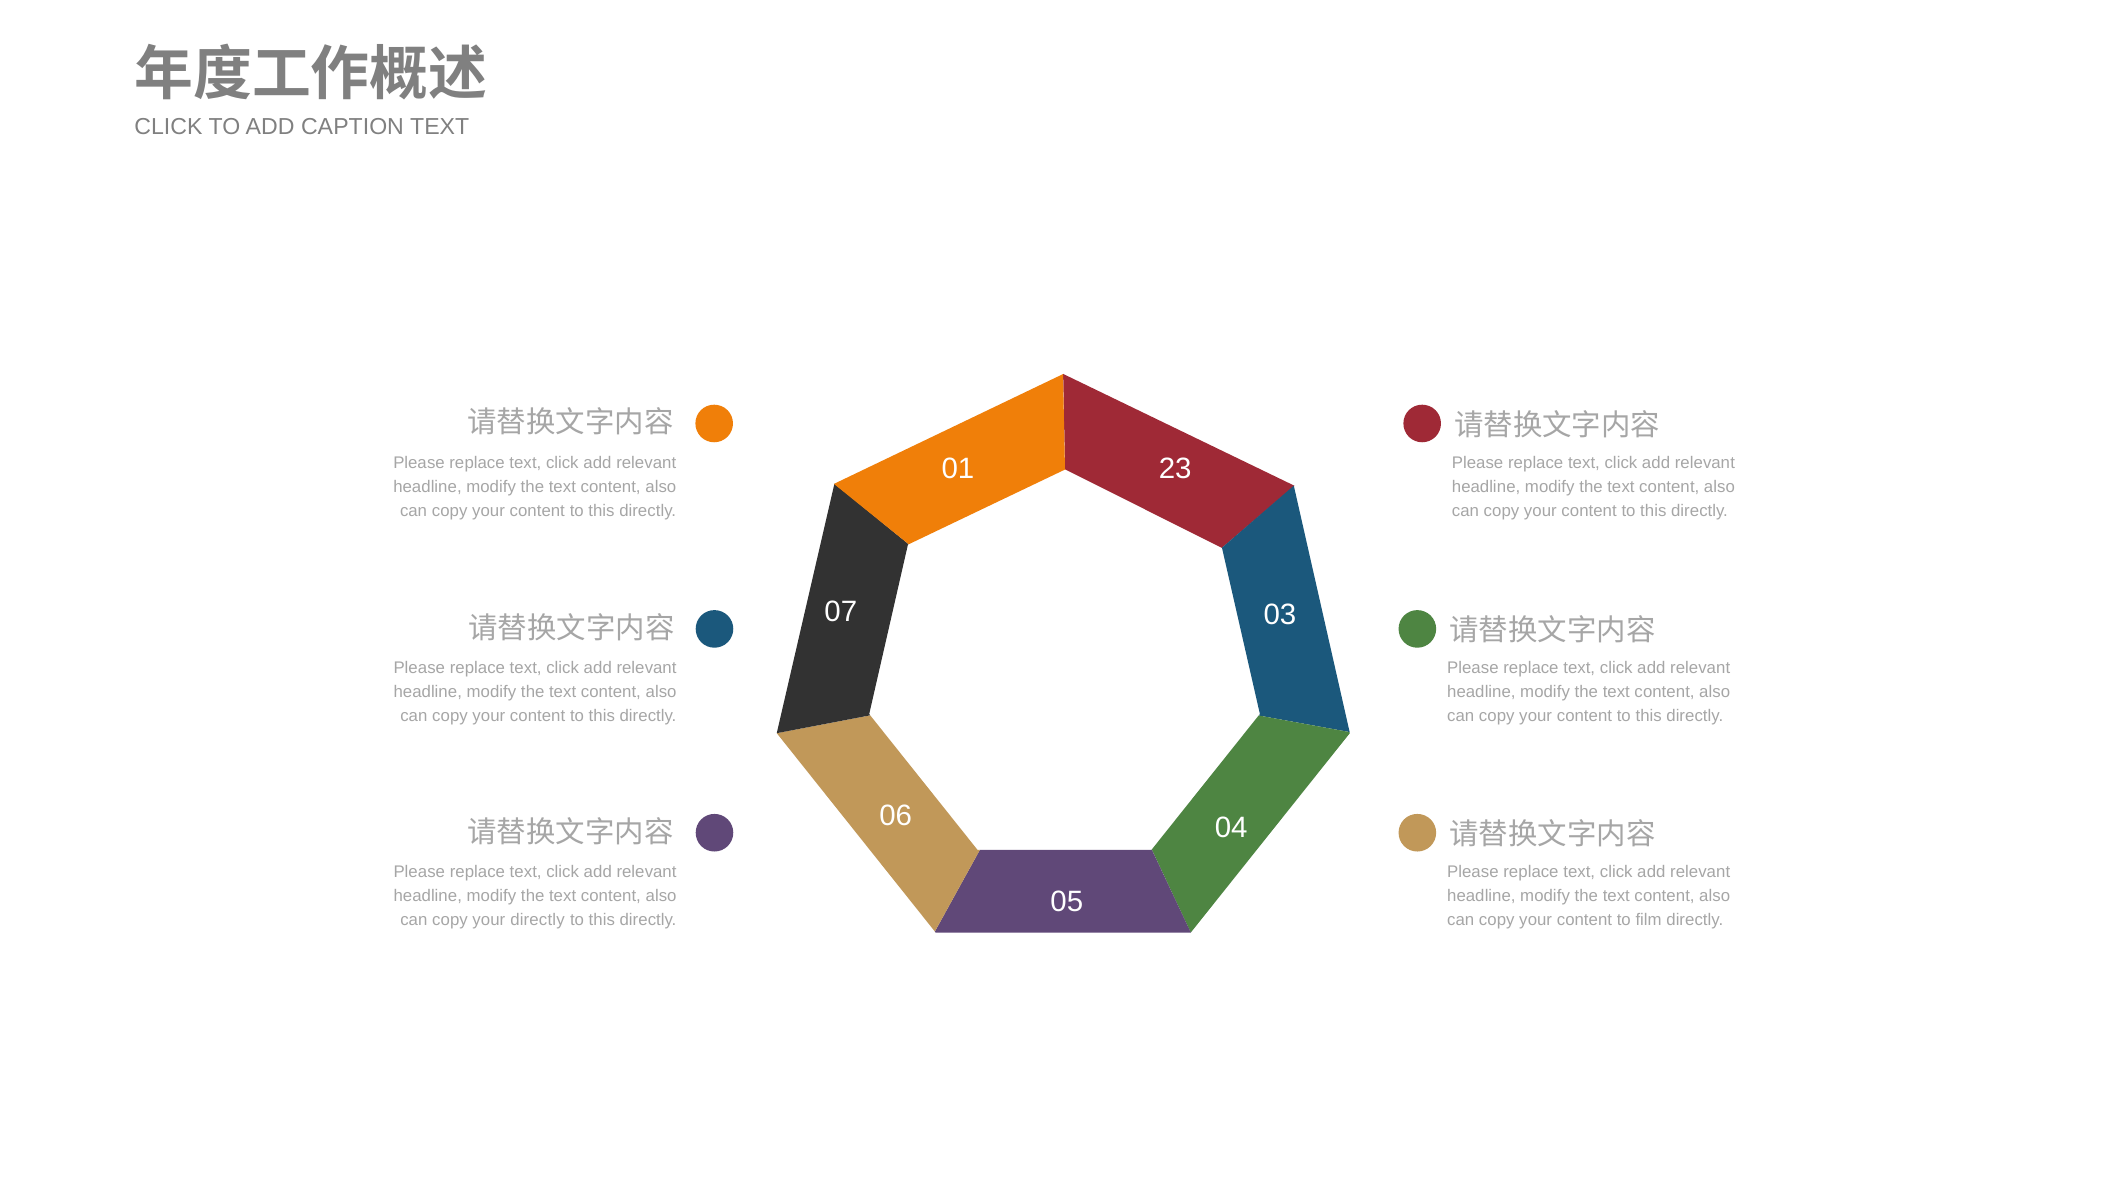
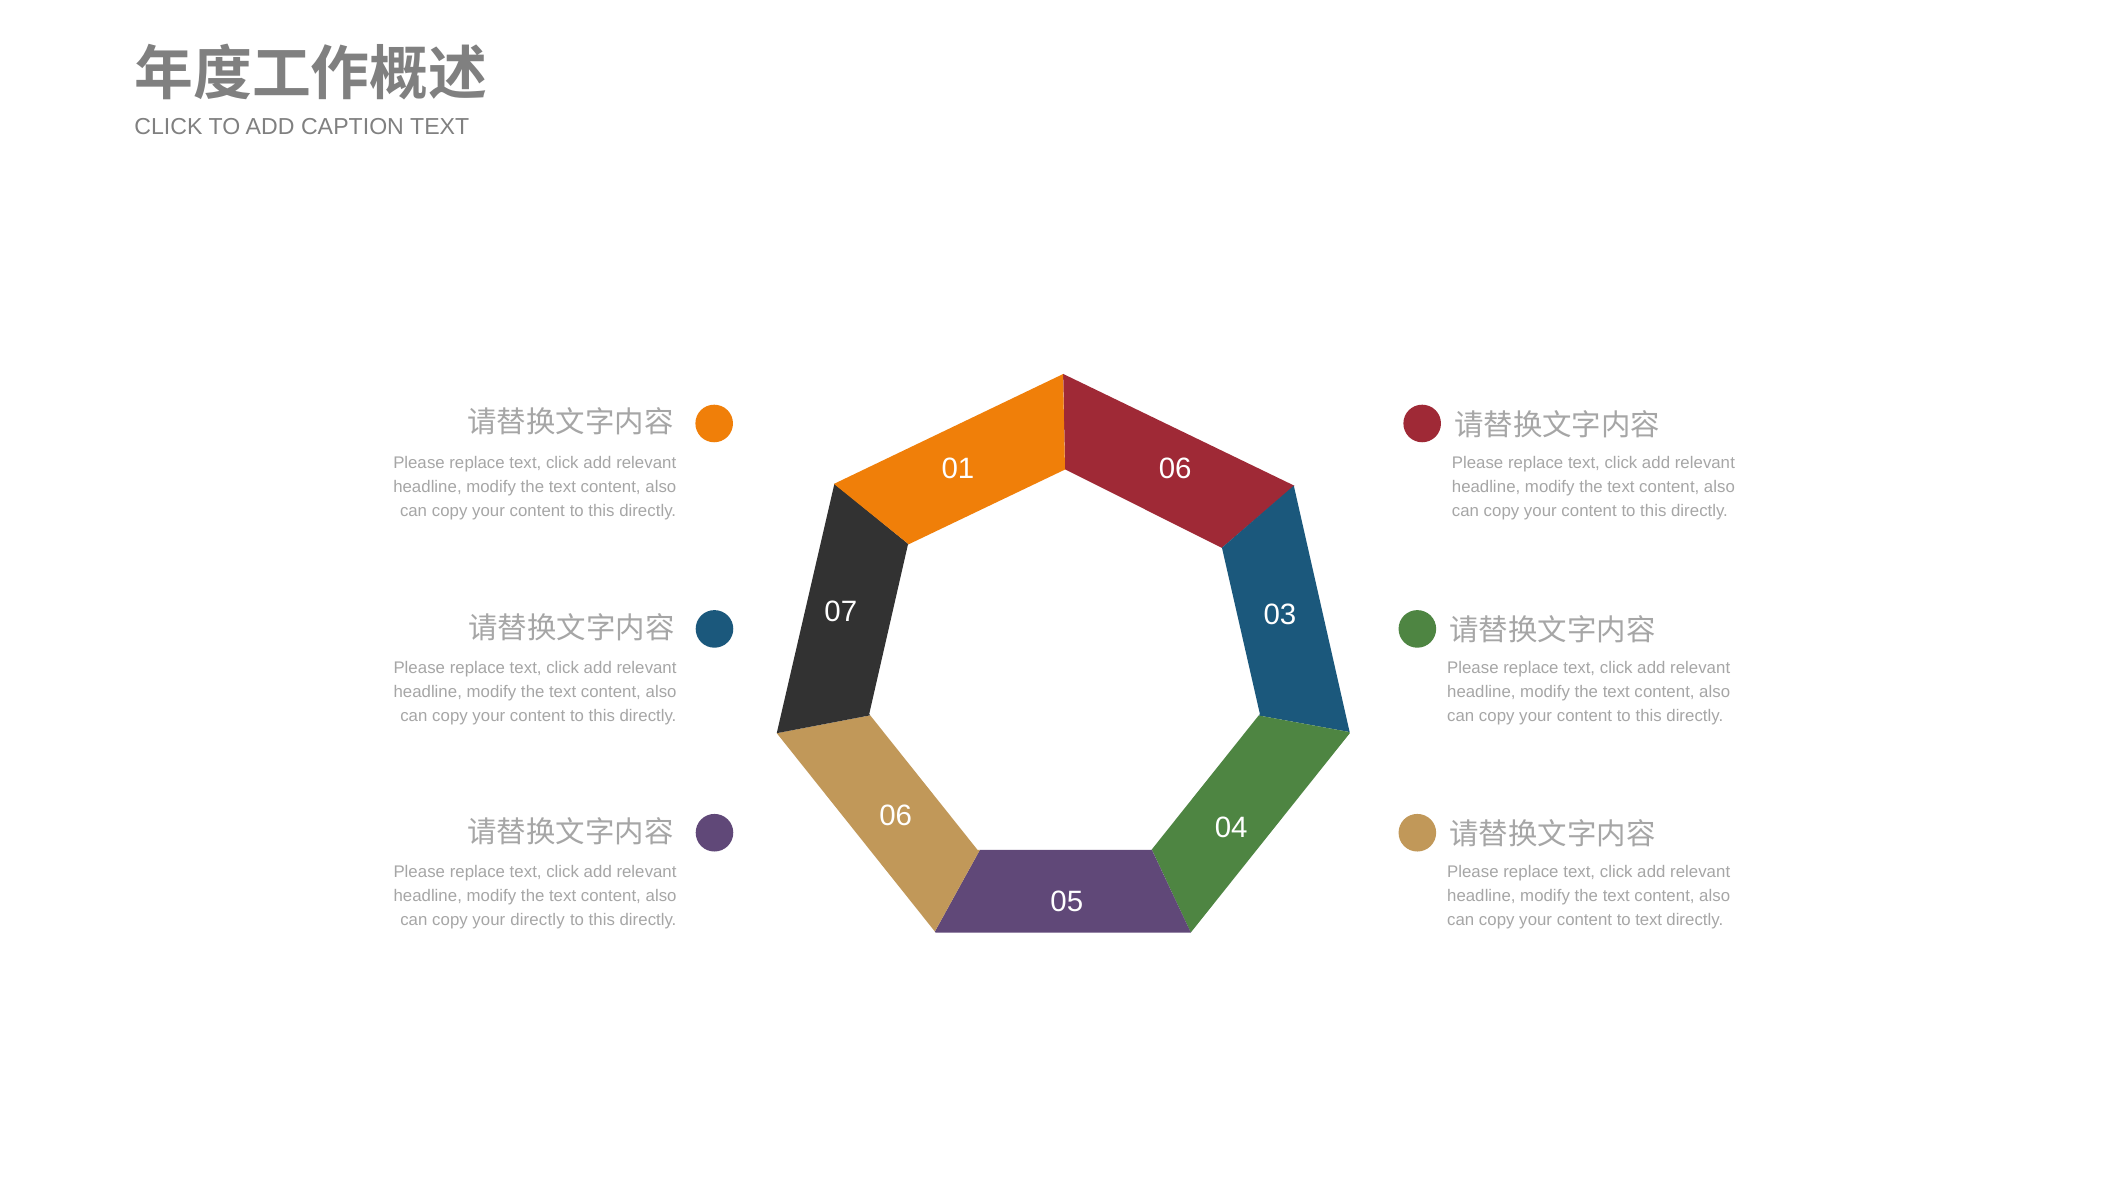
01 23: 23 -> 06
to film: film -> text
